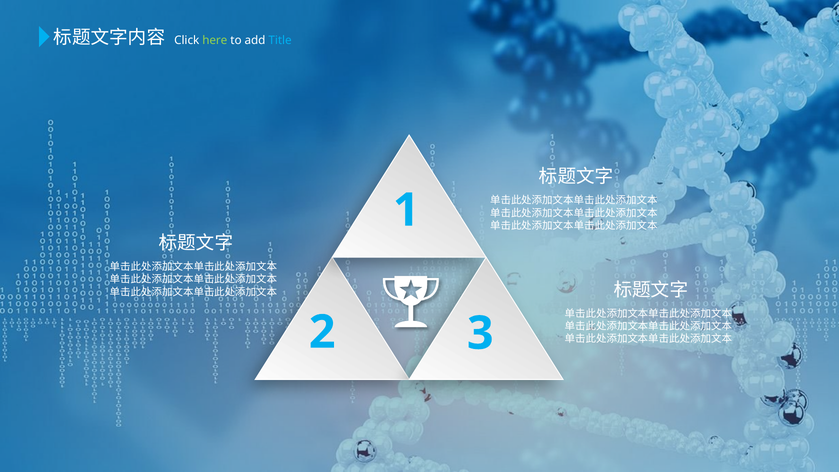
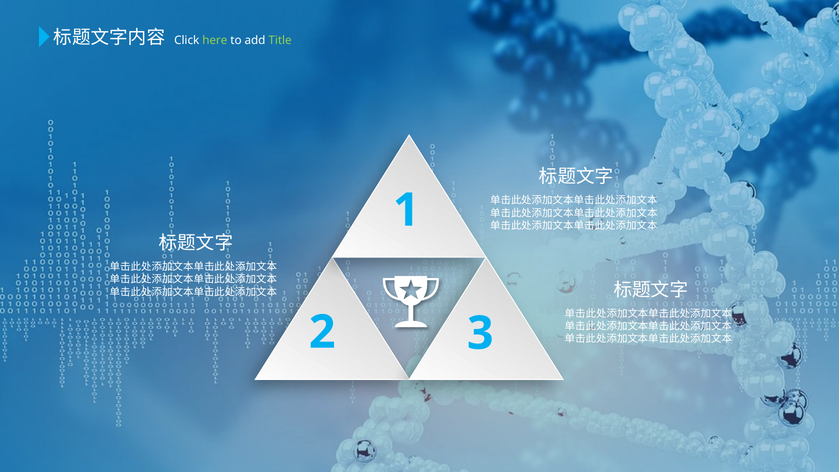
Title colour: light blue -> light green
